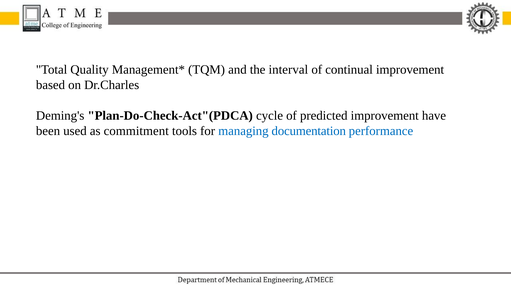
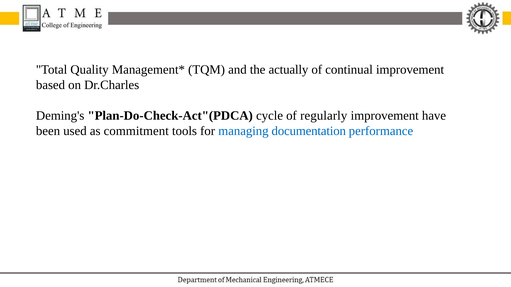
interval: interval -> actually
predicted: predicted -> regularly
